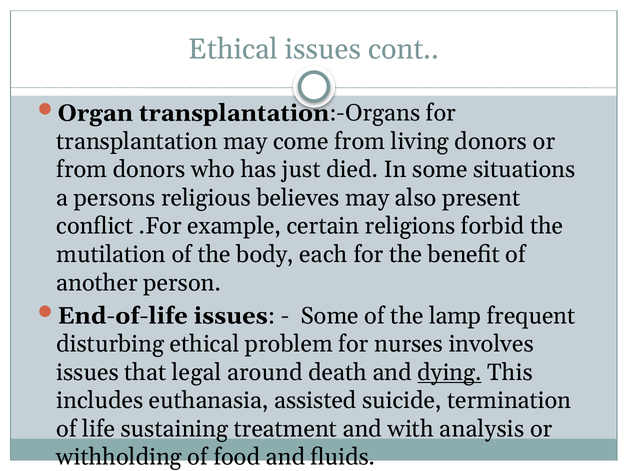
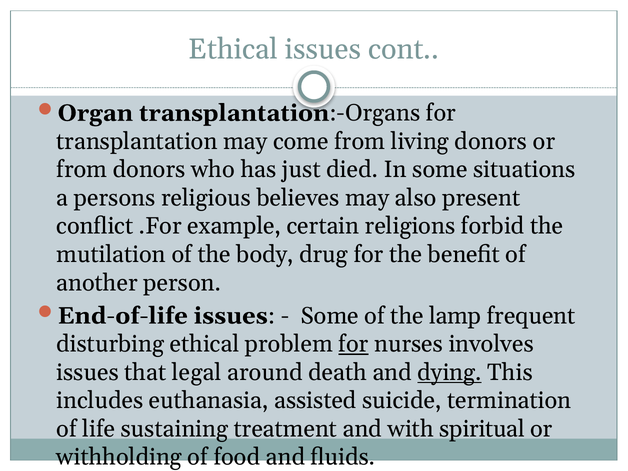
each: each -> drug
for at (353, 344) underline: none -> present
analysis: analysis -> spiritual
